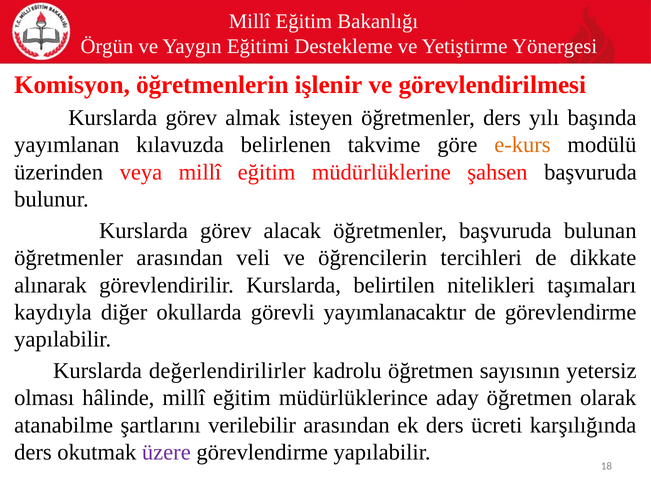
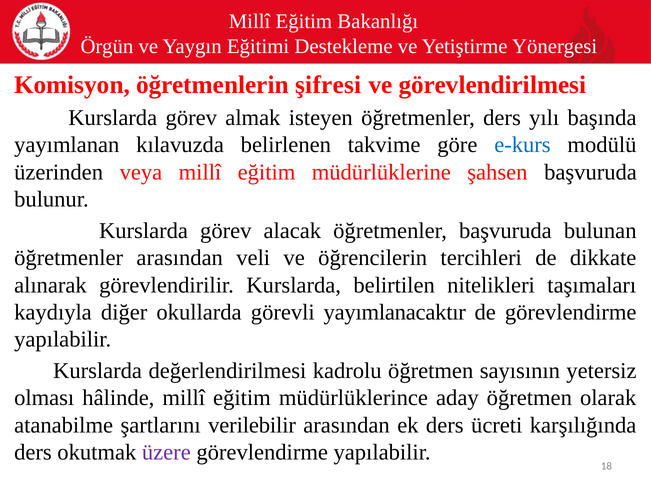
işlenir: işlenir -> şifresi
e-kurs colour: orange -> blue
değerlendirilirler: değerlendirilirler -> değerlendirilmesi
